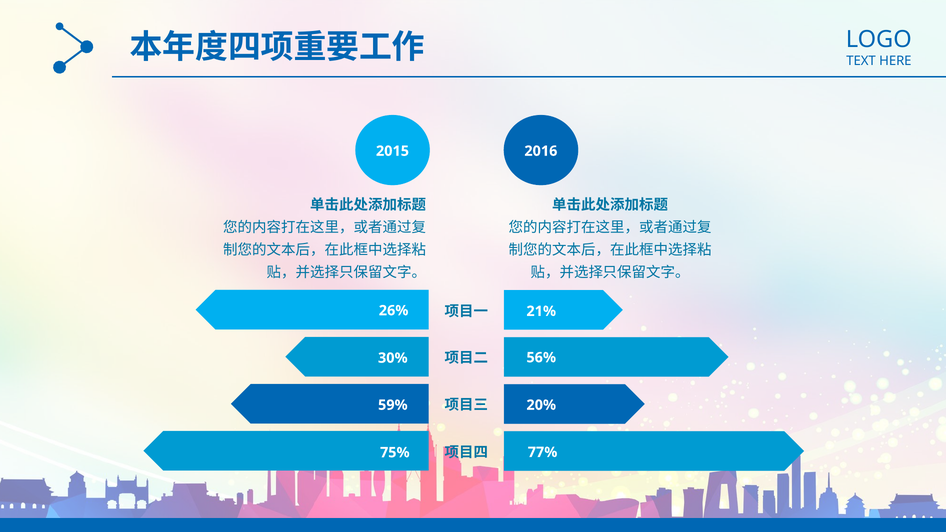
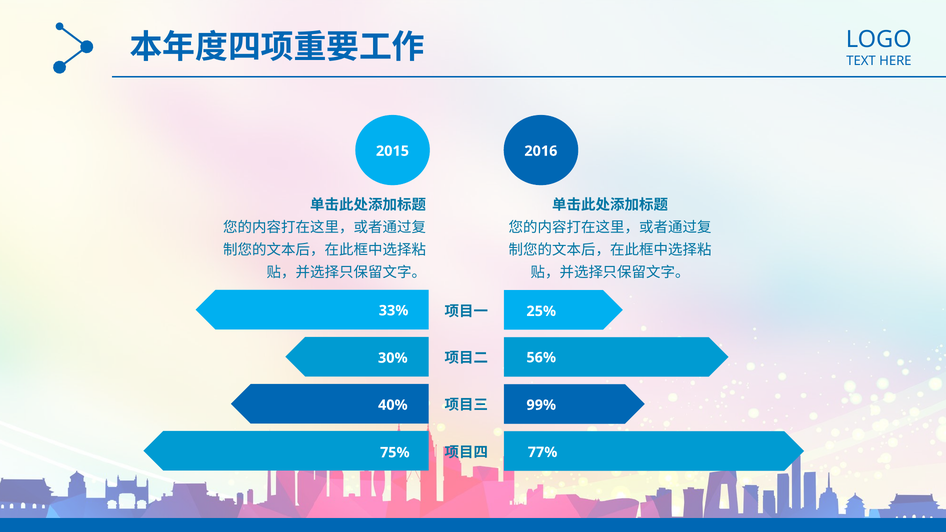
26%: 26% -> 33%
21%: 21% -> 25%
59%: 59% -> 40%
20%: 20% -> 99%
